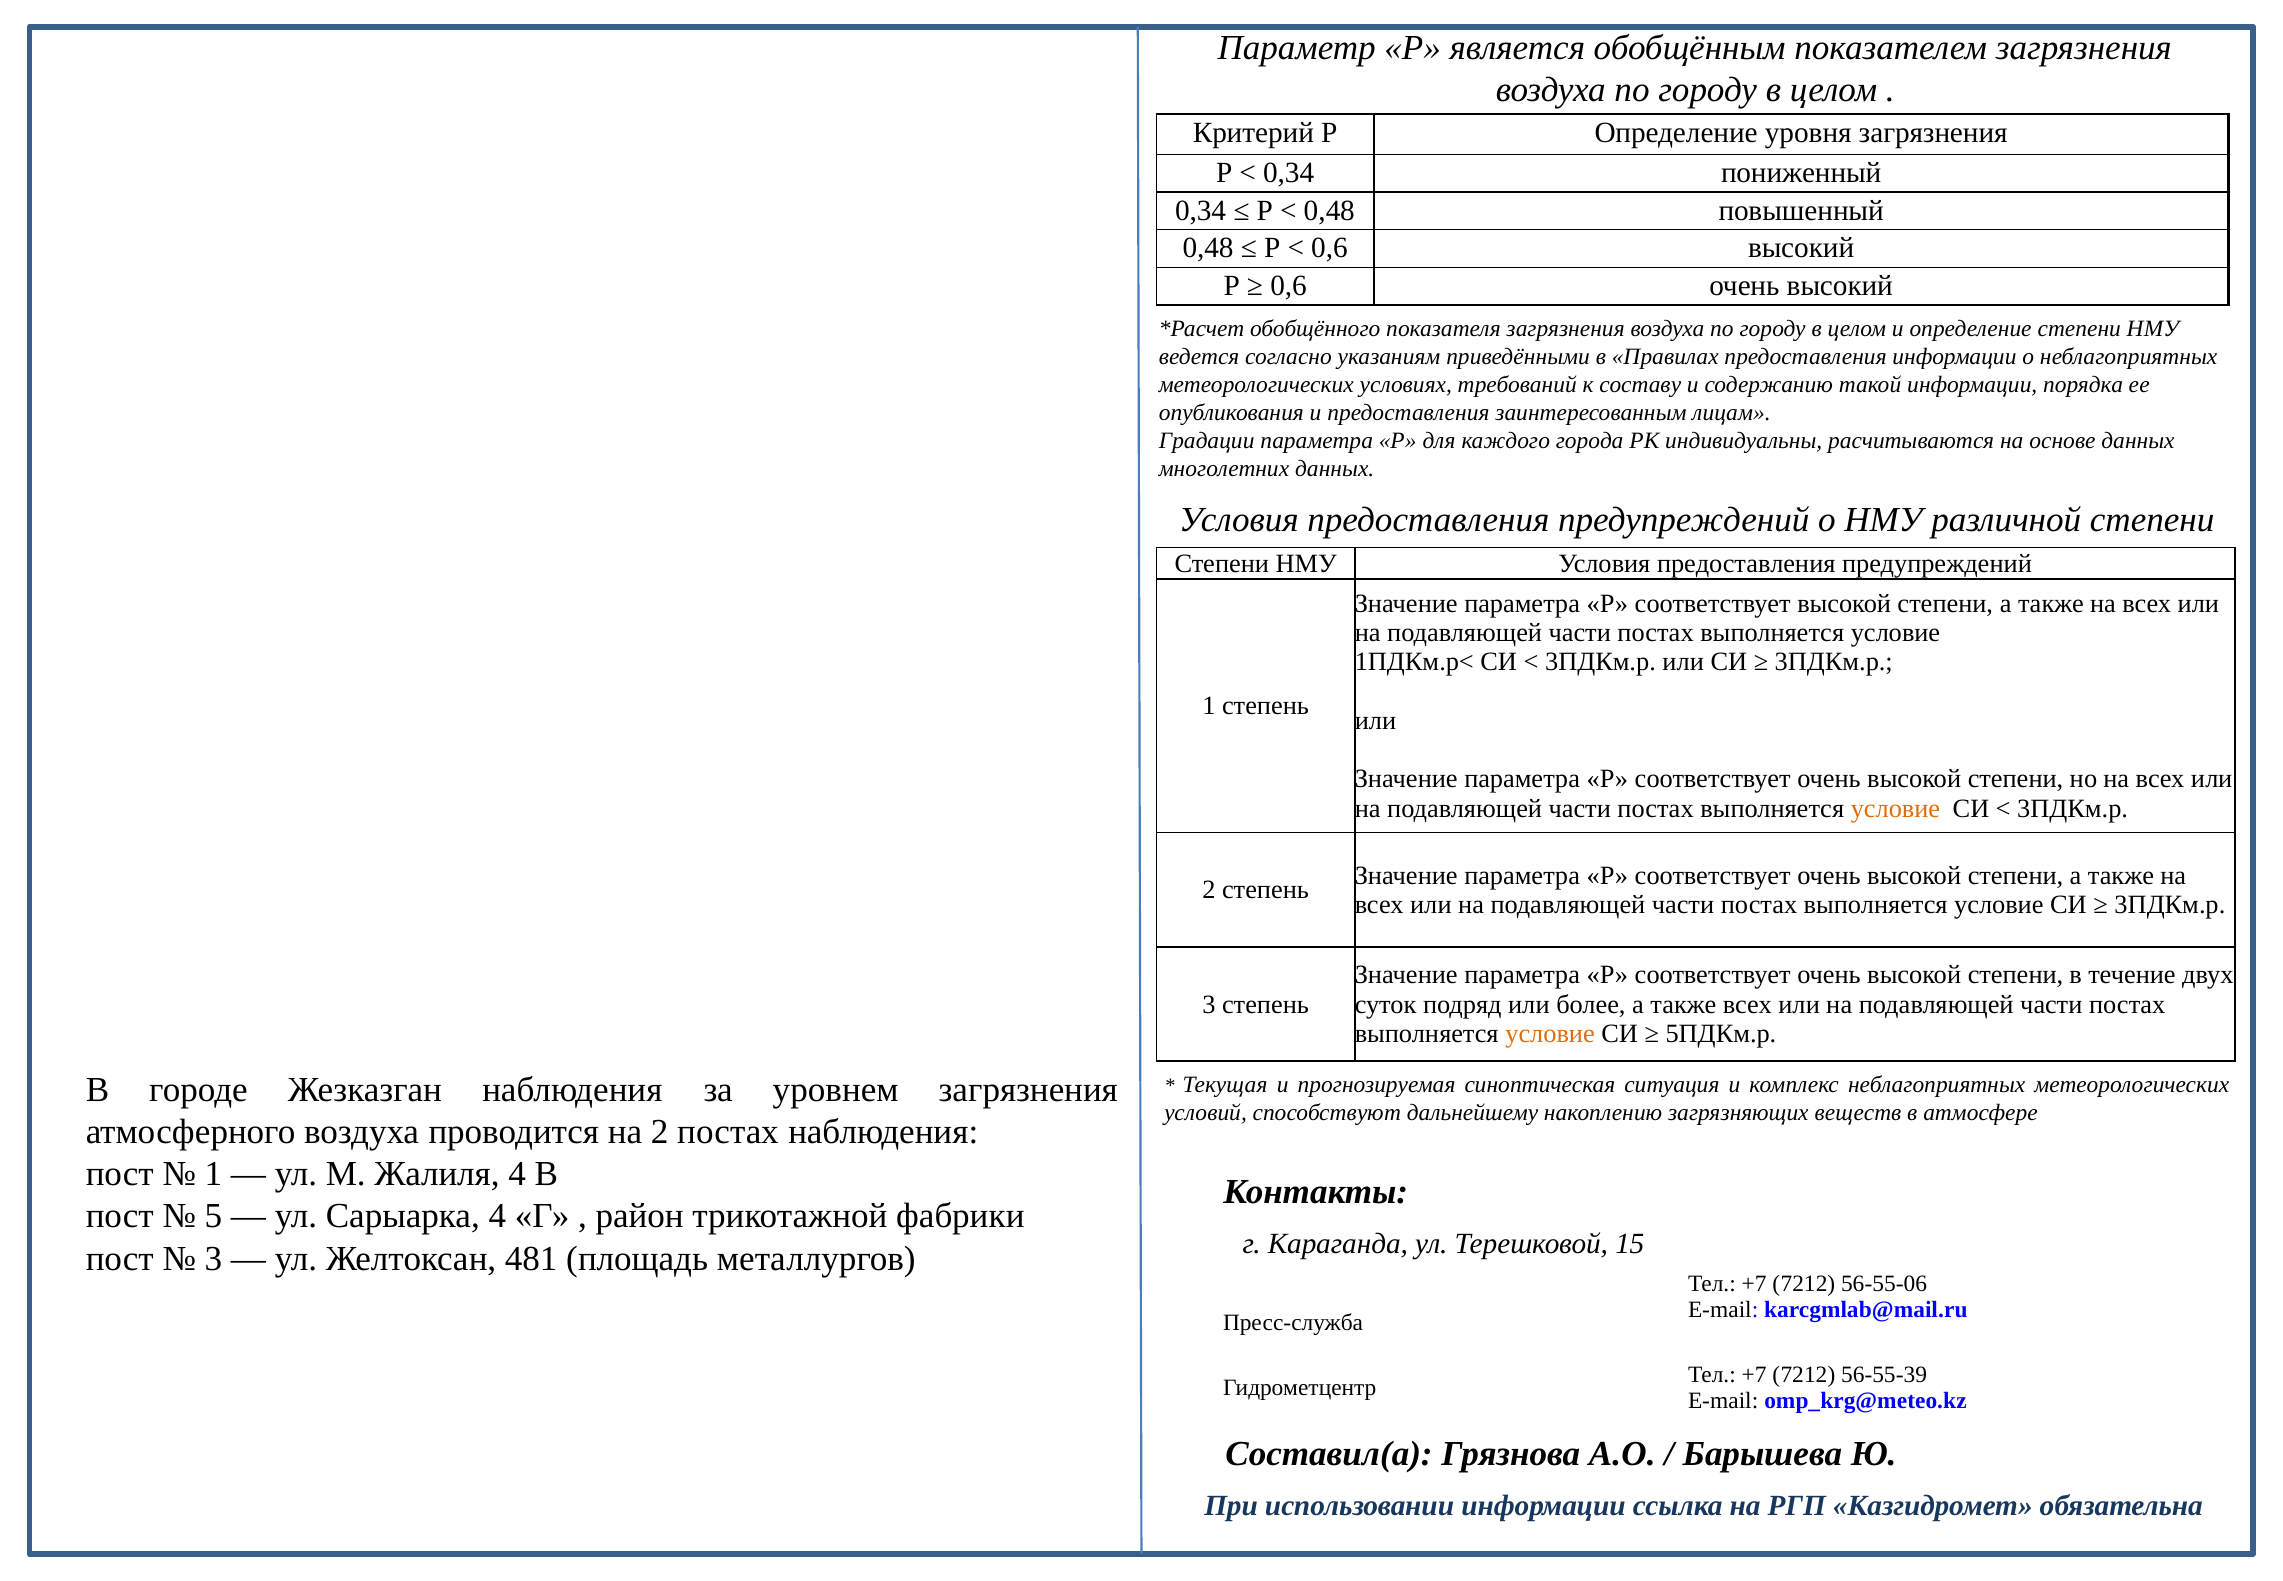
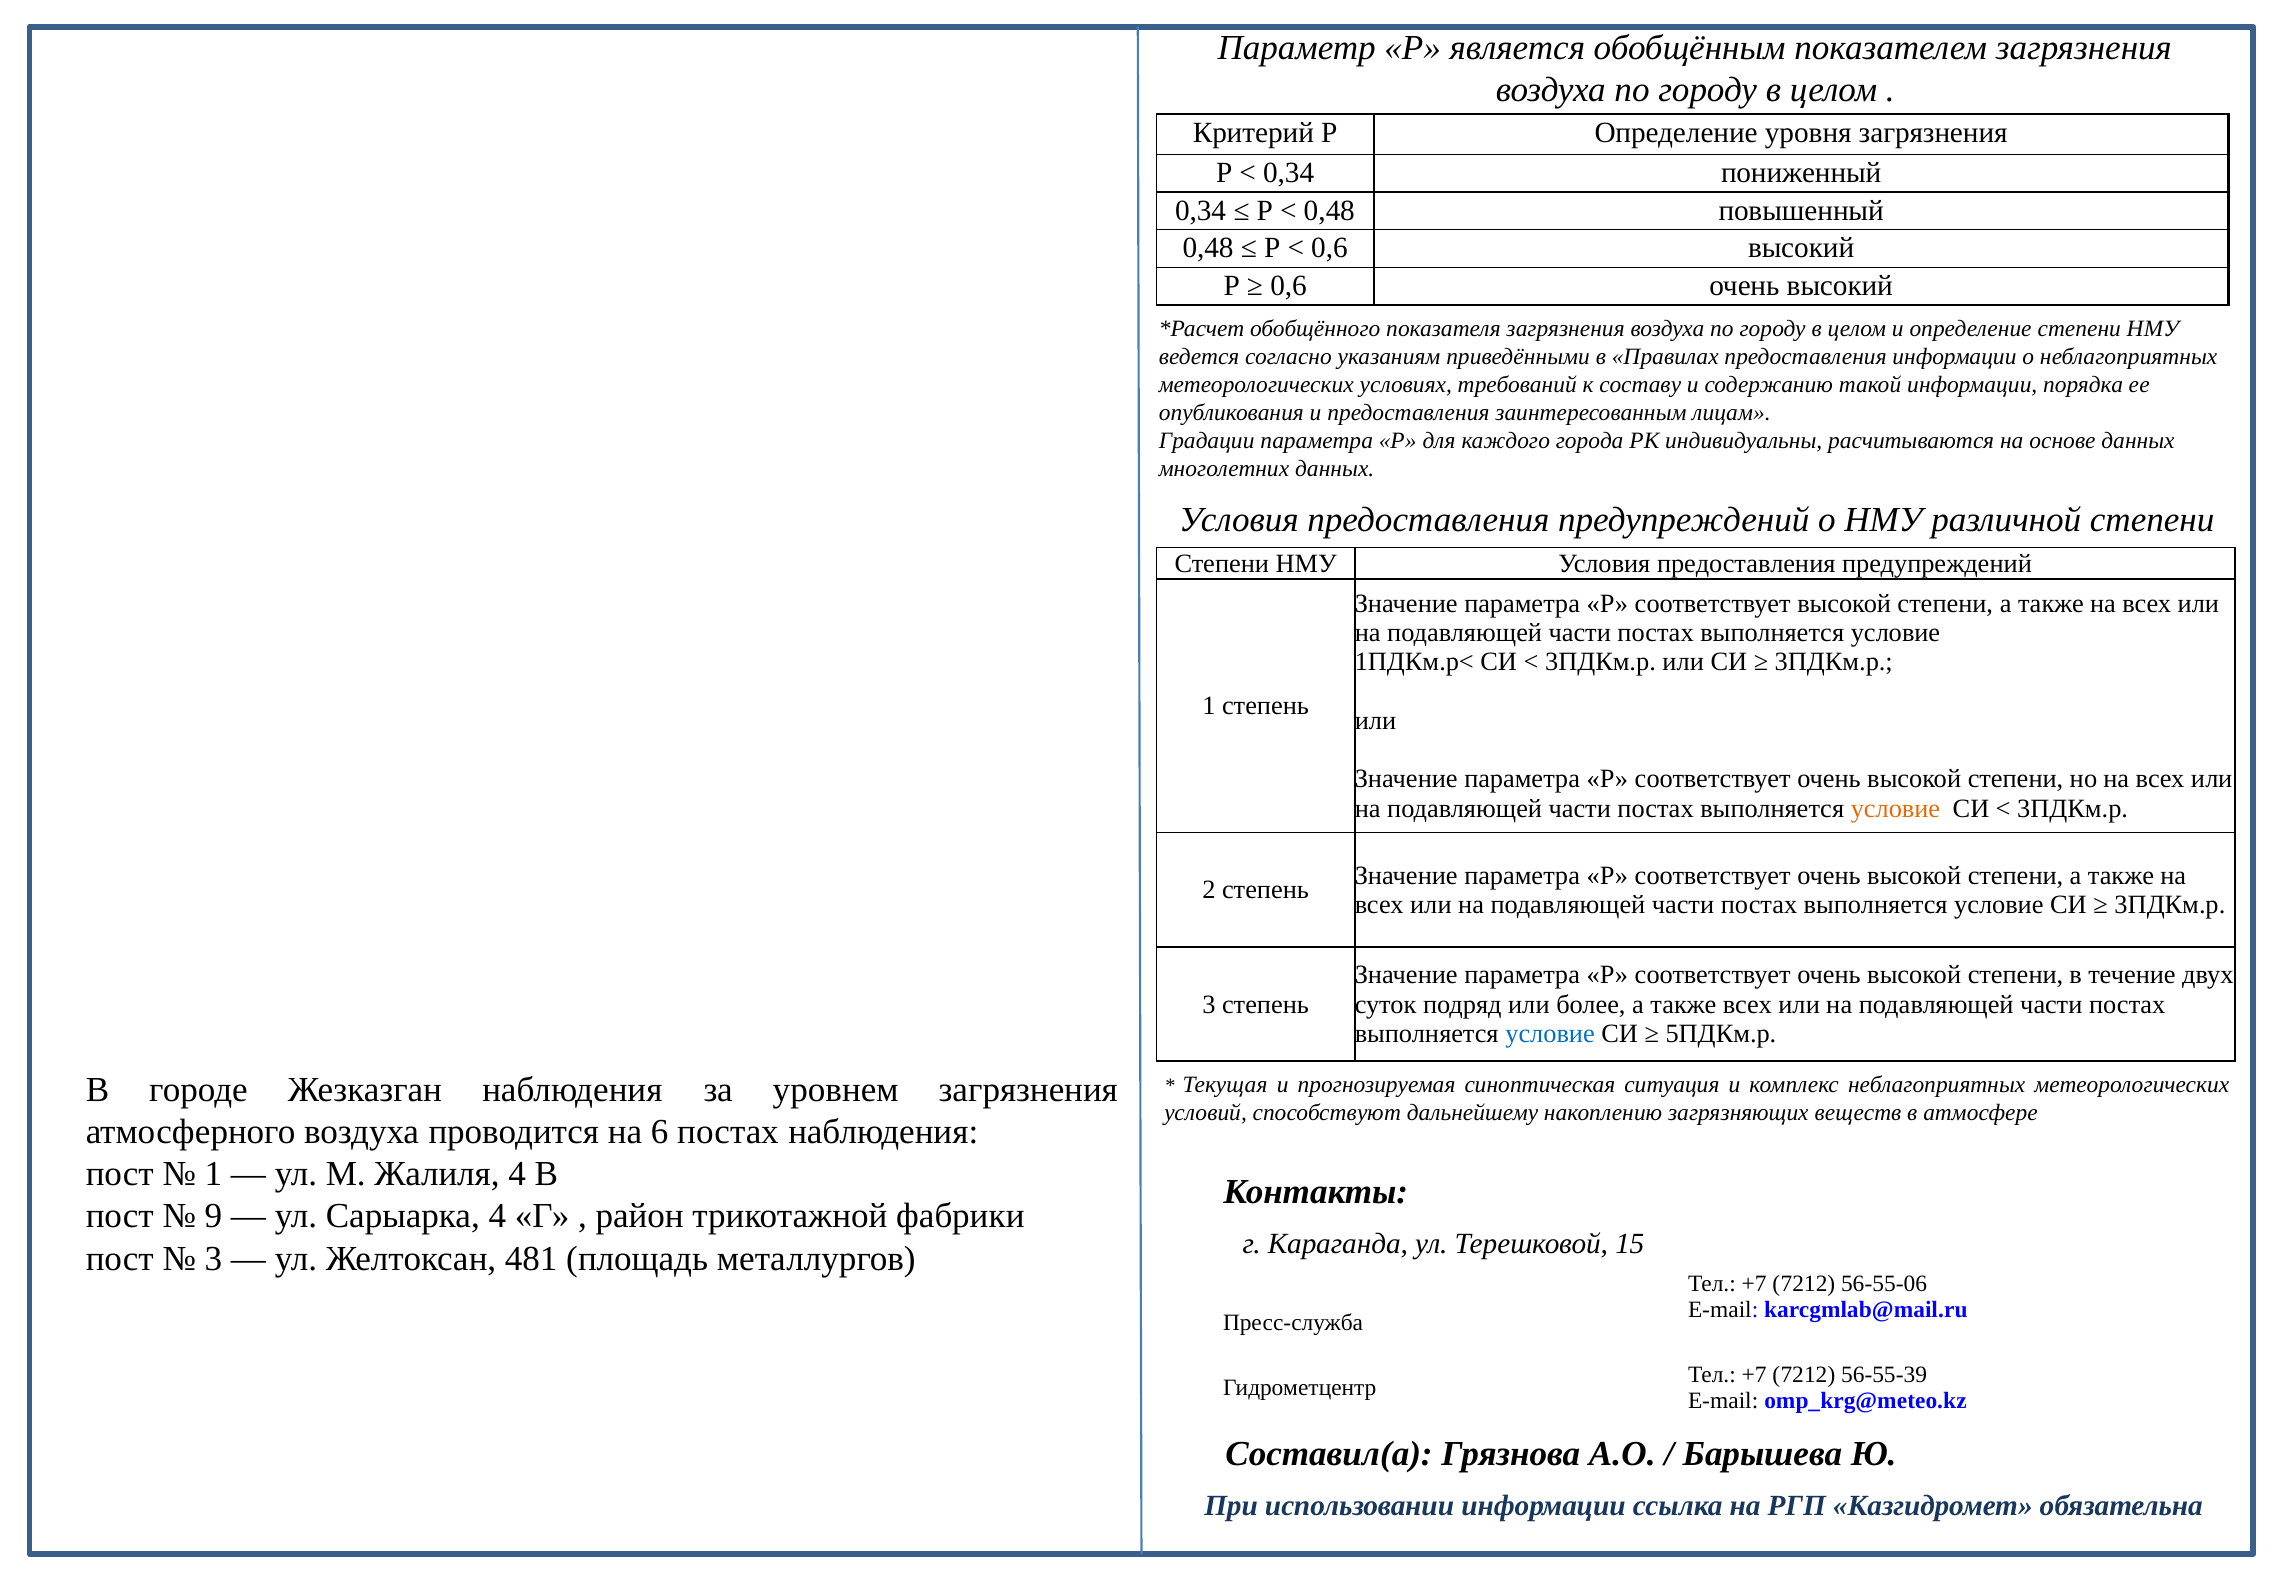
условие at (1550, 1033) colour: orange -> blue
на 2: 2 -> 6
5: 5 -> 9
